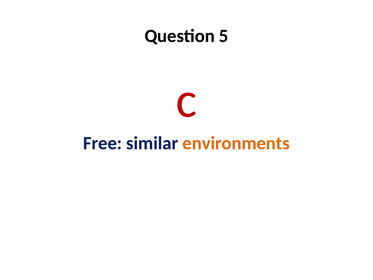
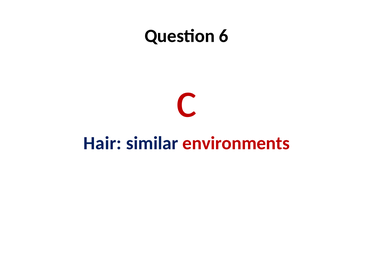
5: 5 -> 6
Free: Free -> Hair
environments colour: orange -> red
